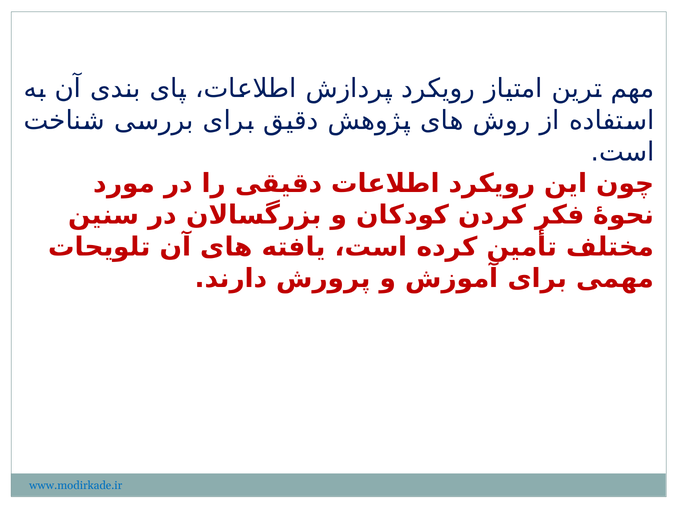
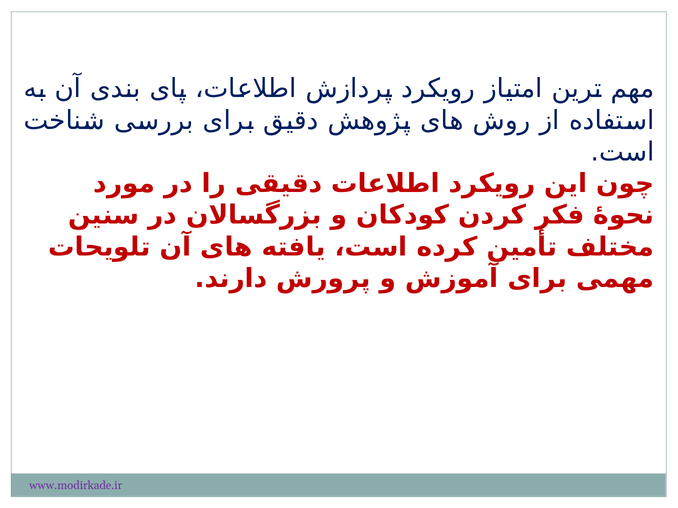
www.modirkade.ir colour: blue -> purple
